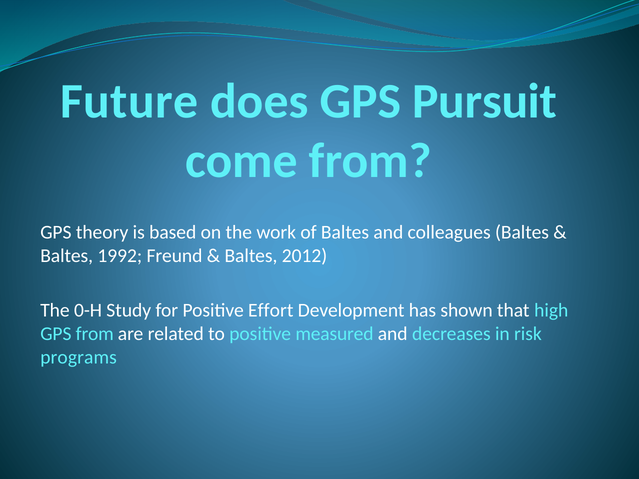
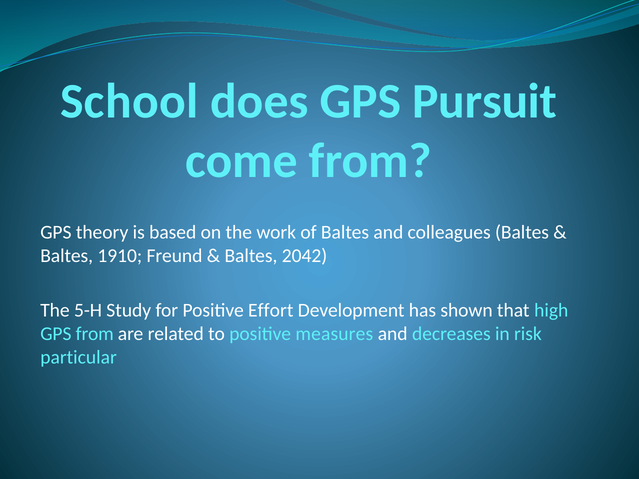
Future: Future -> School
1992: 1992 -> 1910
2012: 2012 -> 2042
0-H: 0-H -> 5-H
measured: measured -> measures
programs: programs -> particular
